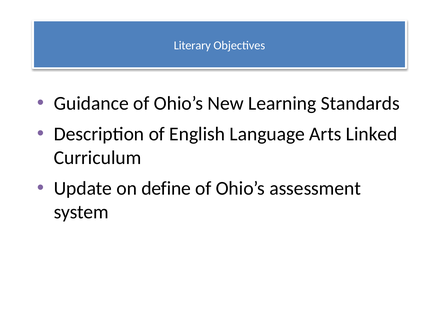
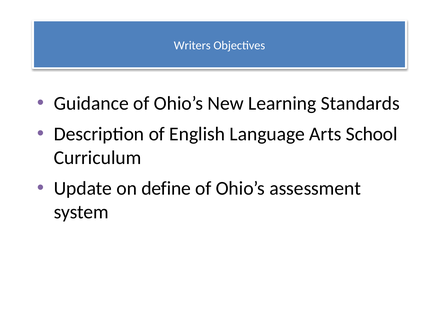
Literary: Literary -> Writers
Linked: Linked -> School
